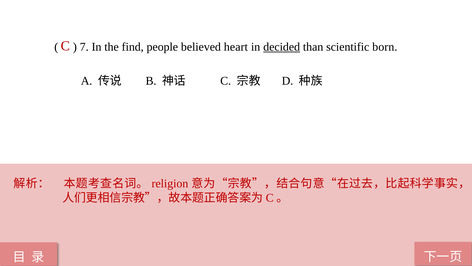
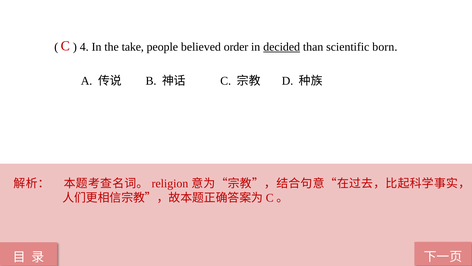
7: 7 -> 4
find: find -> take
heart: heart -> order
